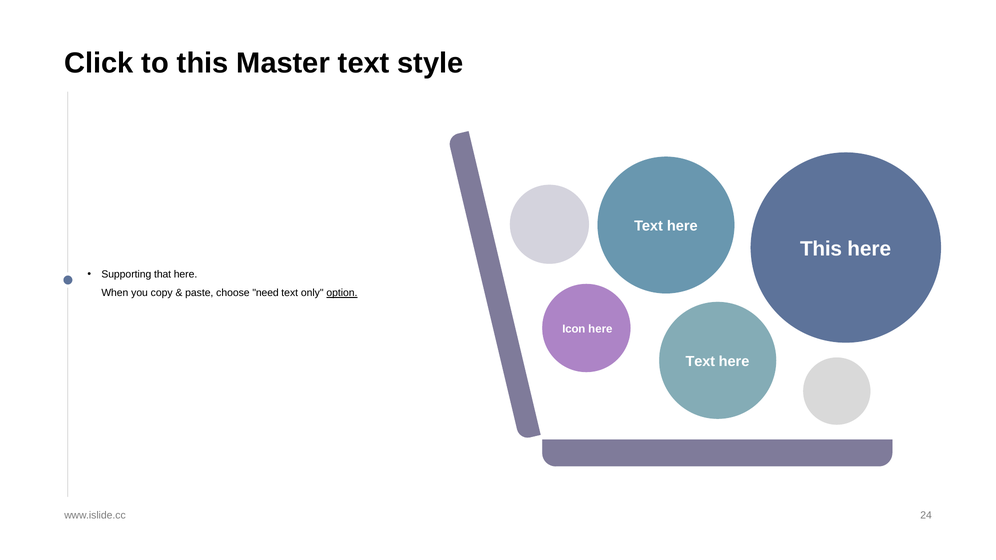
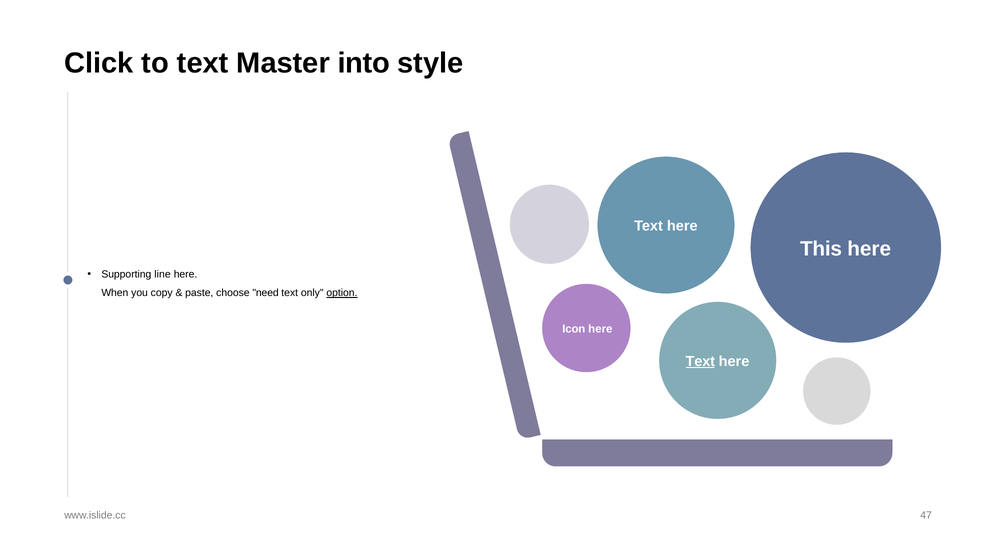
to this: this -> text
Master text: text -> into
that: that -> line
Text at (700, 362) underline: none -> present
24: 24 -> 47
